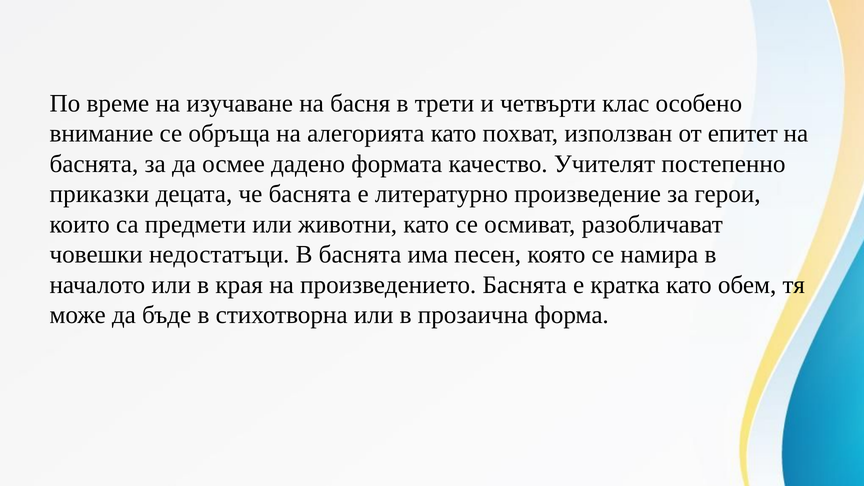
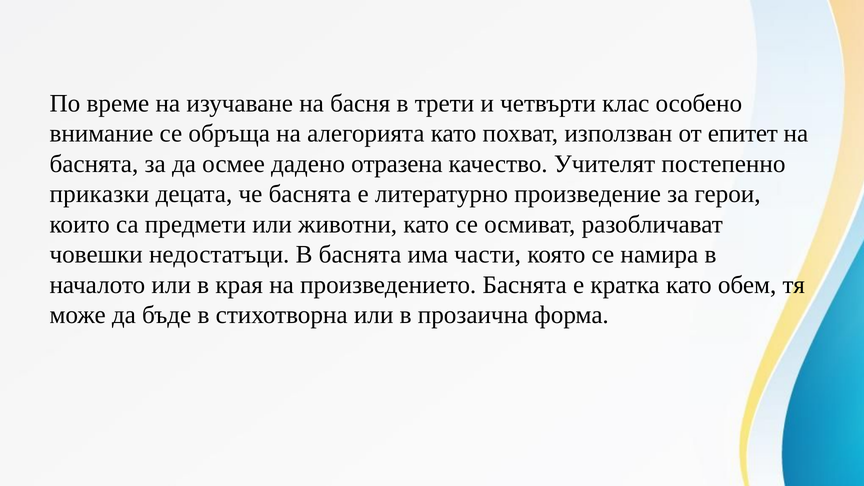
формата: формата -> отразена
песен: песен -> части
